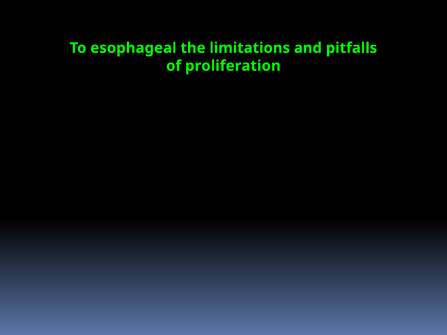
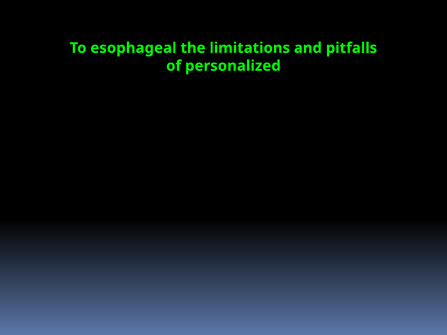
proliferation: proliferation -> personalized
